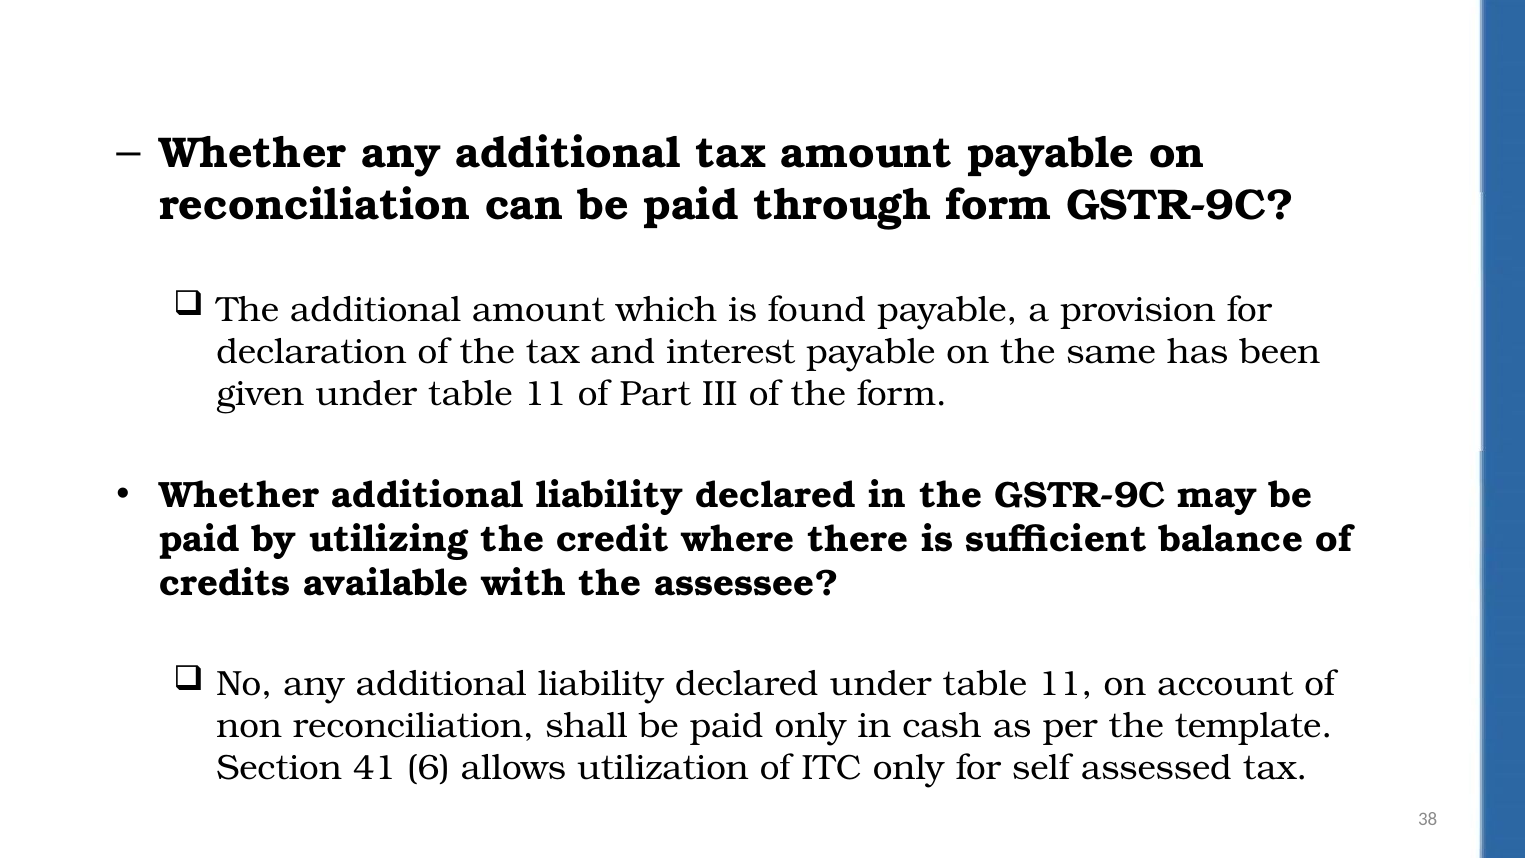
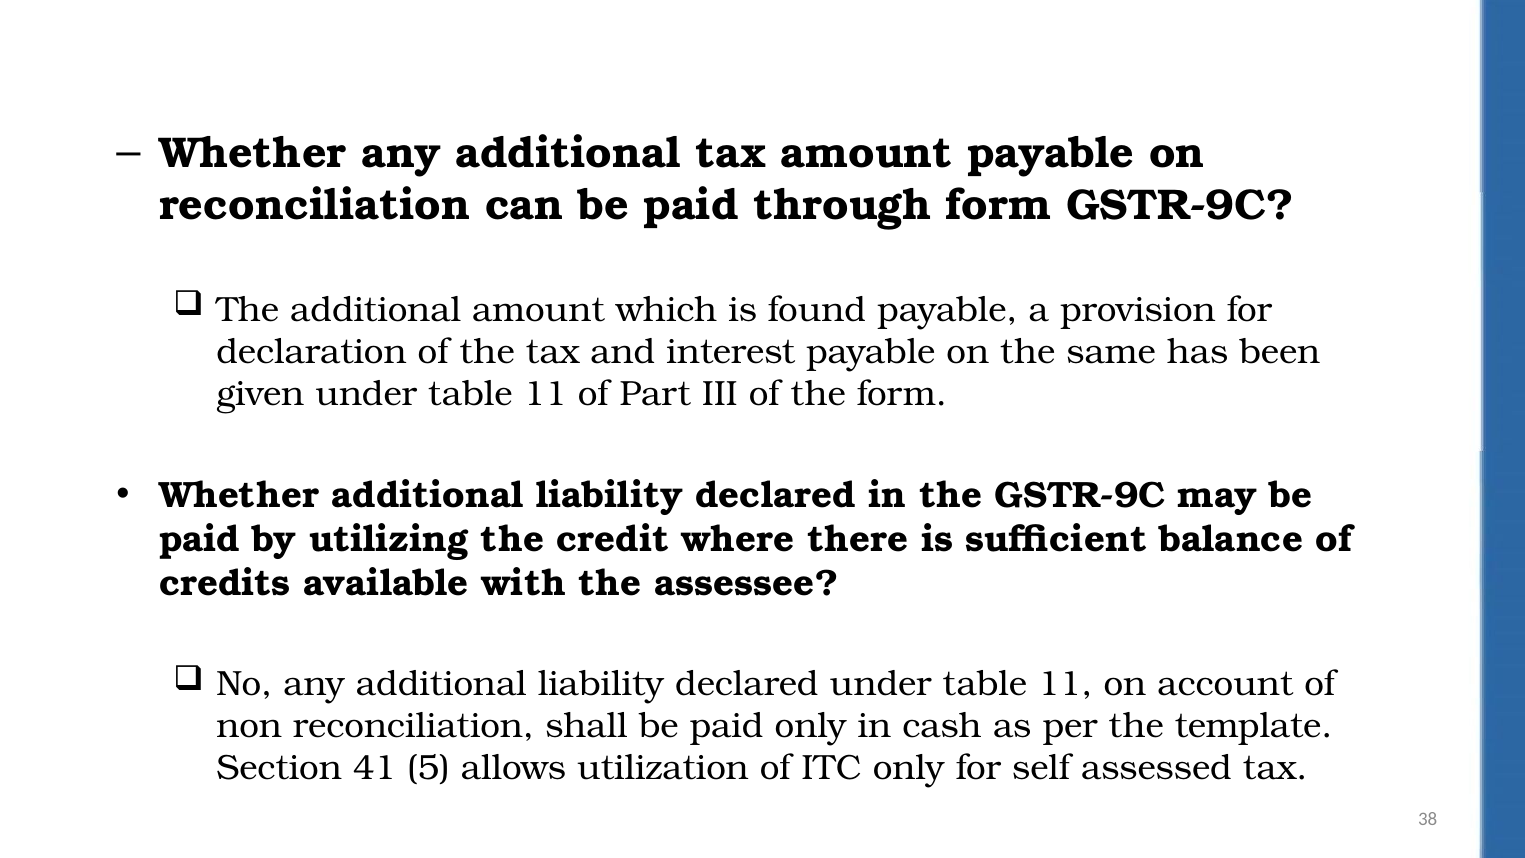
6: 6 -> 5
